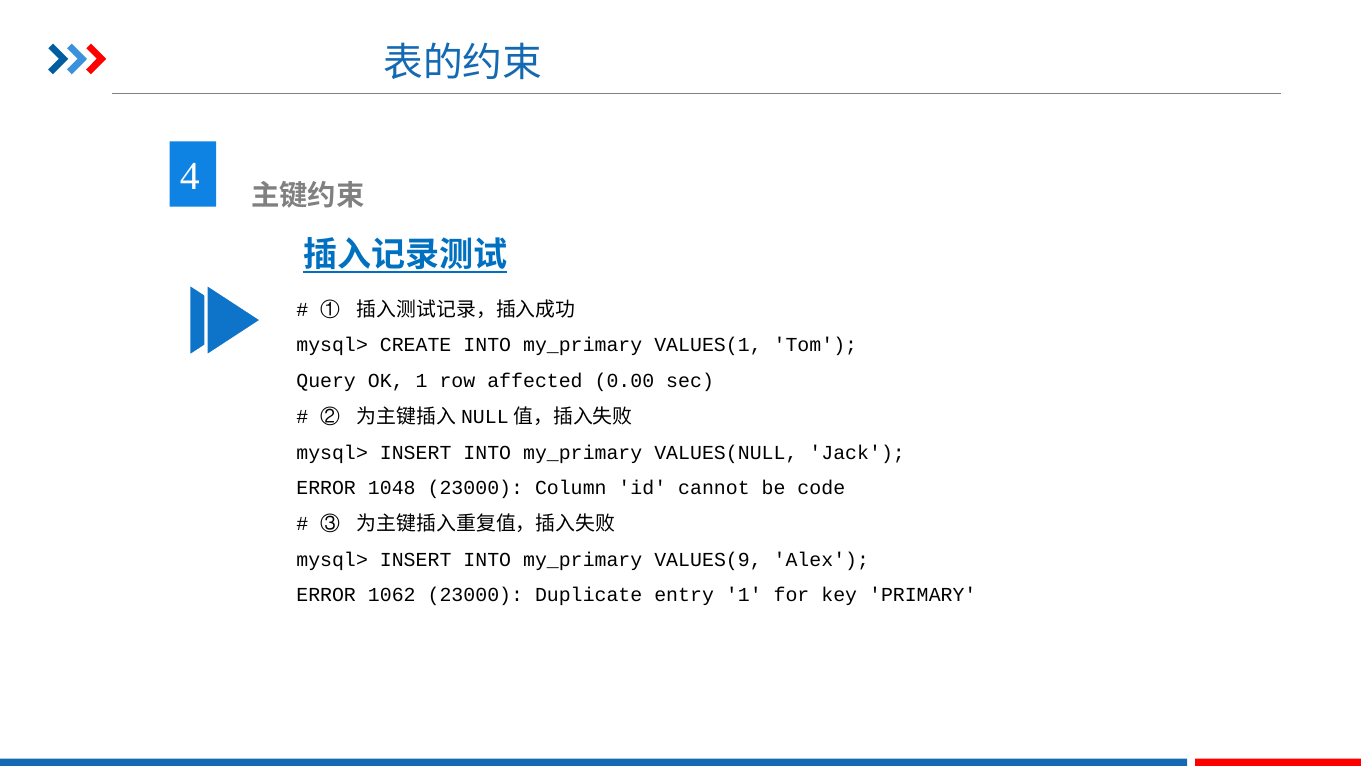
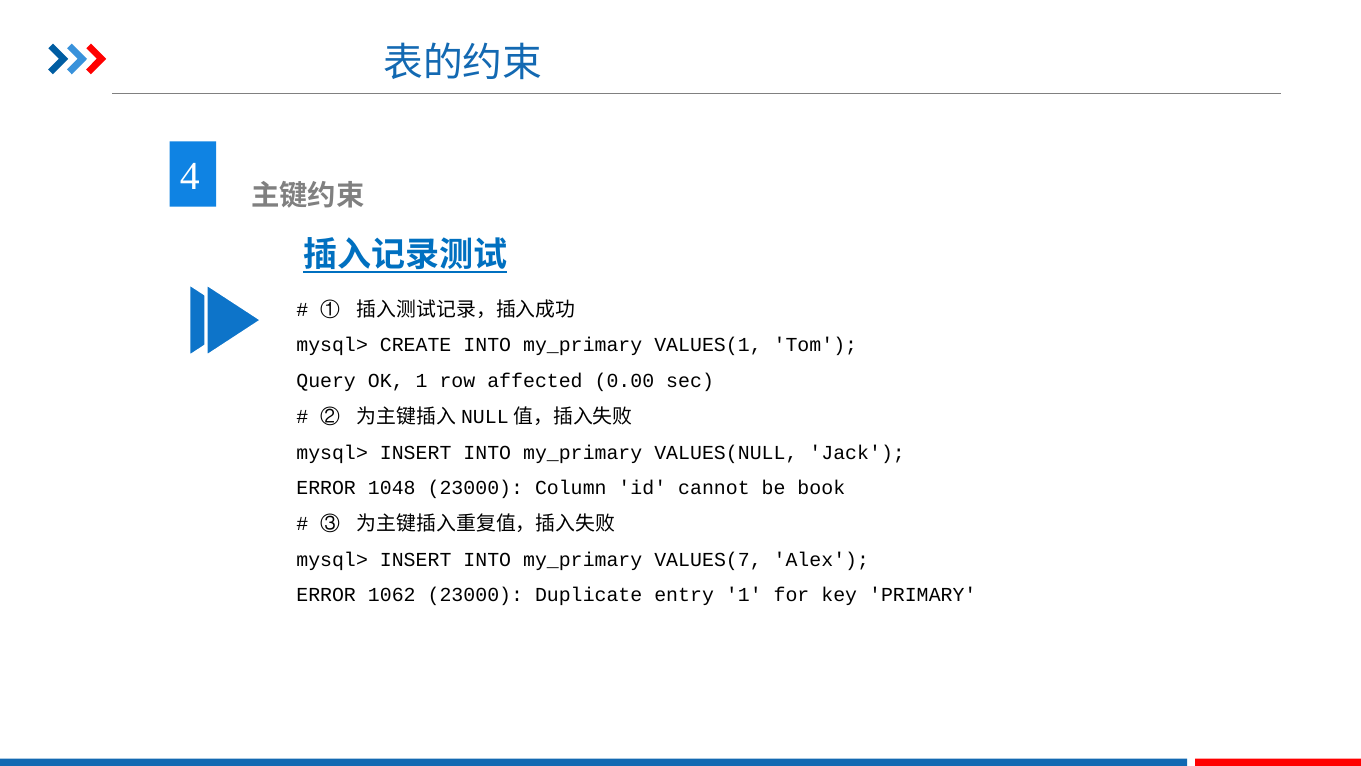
code: code -> book
VALUES(9: VALUES(9 -> VALUES(7
